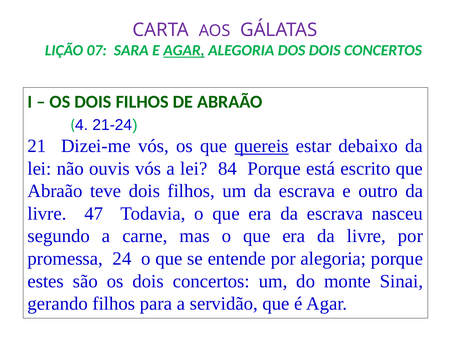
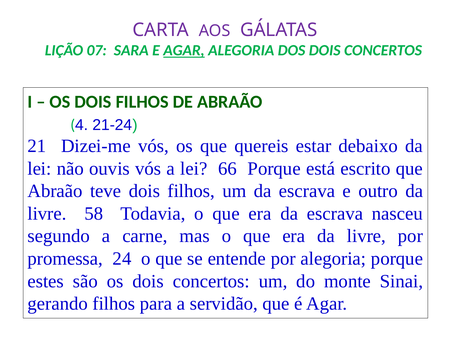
quereis underline: present -> none
84: 84 -> 66
47: 47 -> 58
